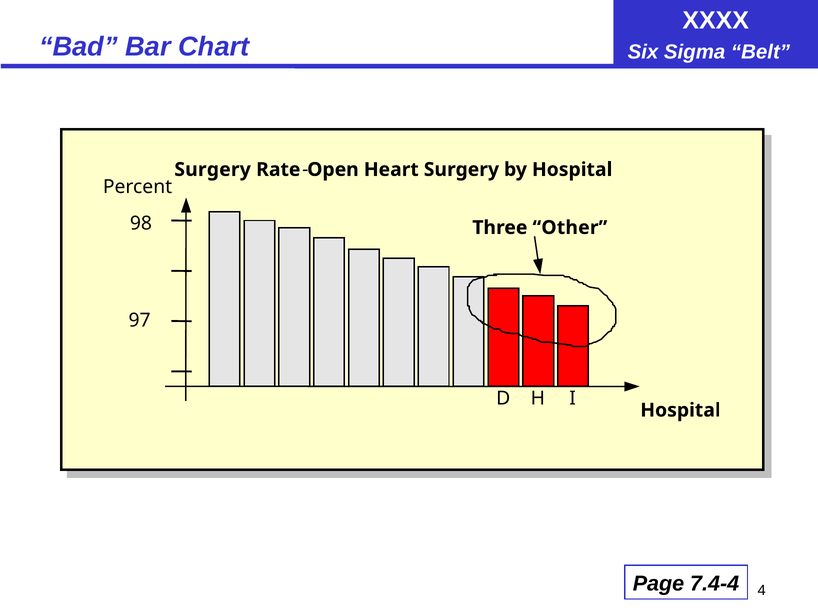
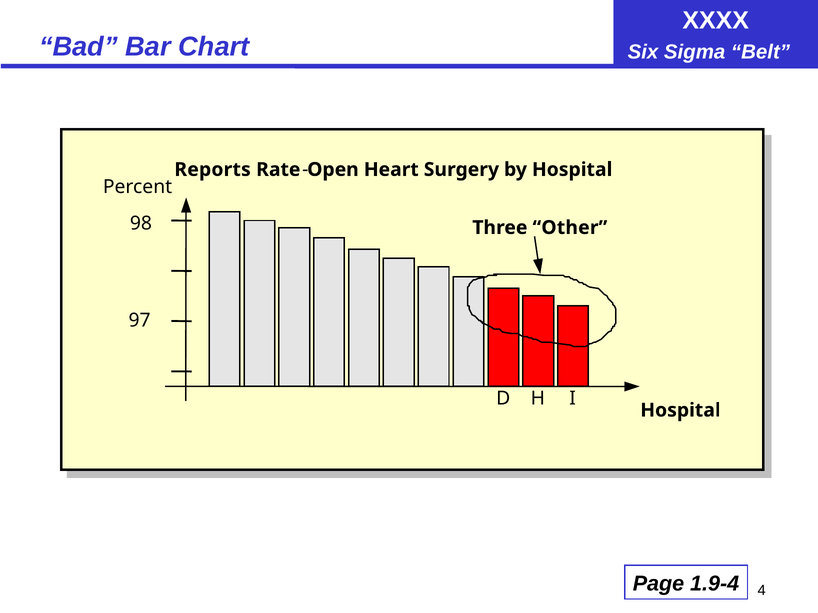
Surgery at (213, 170): Surgery -> Reports
7.4-4: 7.4-4 -> 1.9-4
